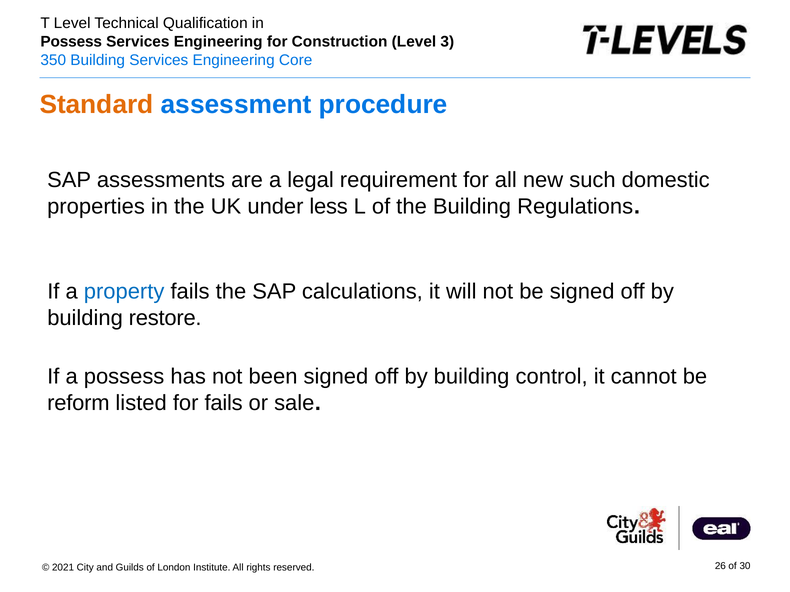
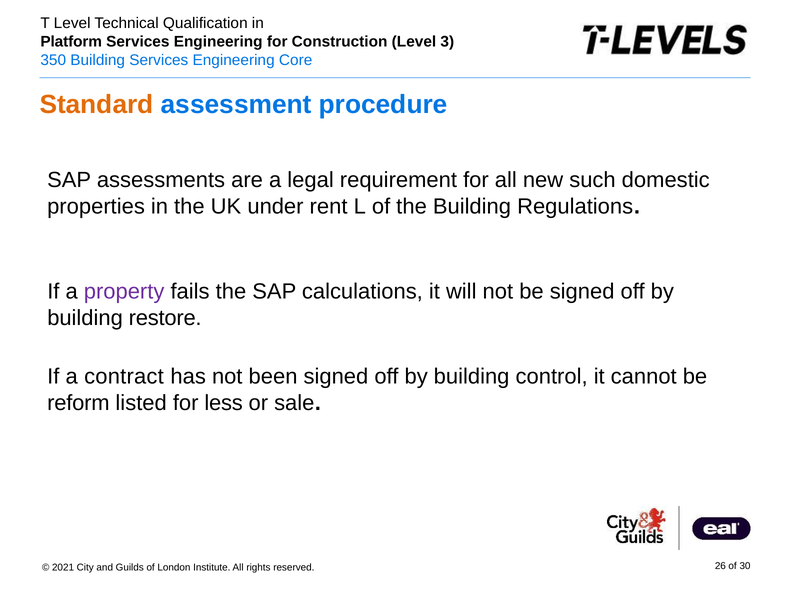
Possess at (71, 42): Possess -> Platform
less: less -> rent
property colour: blue -> purple
a possess: possess -> contract
for fails: fails -> less
